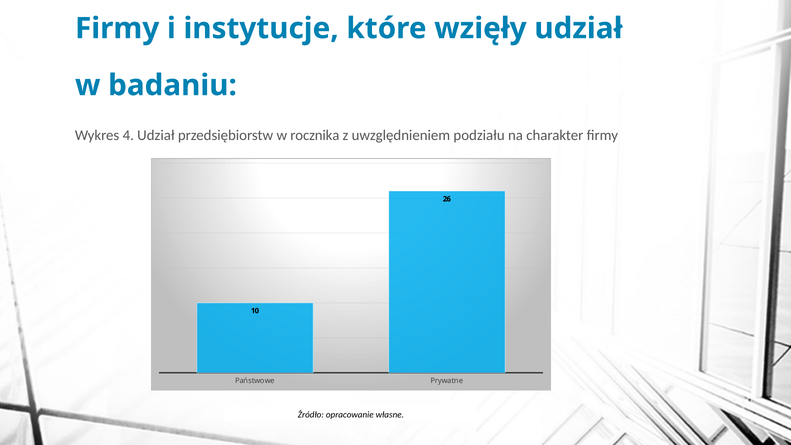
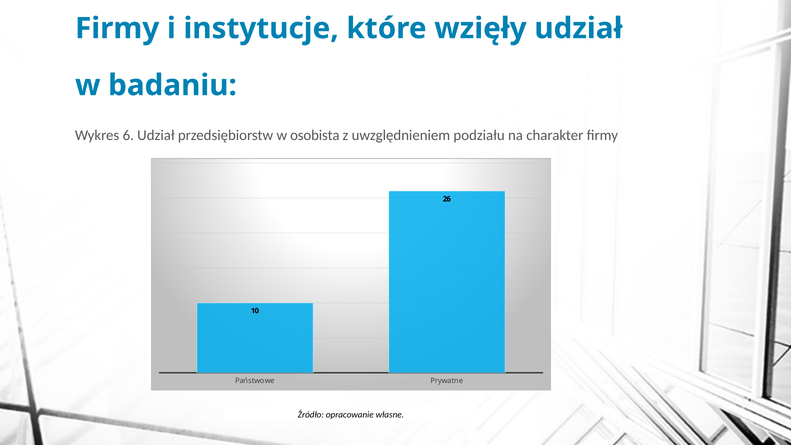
4: 4 -> 6
rocznika: rocznika -> osobista
